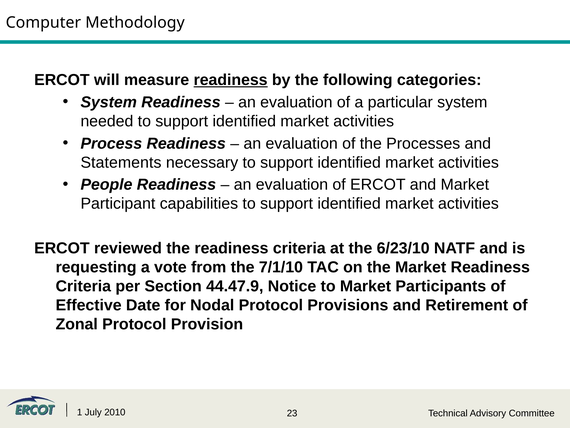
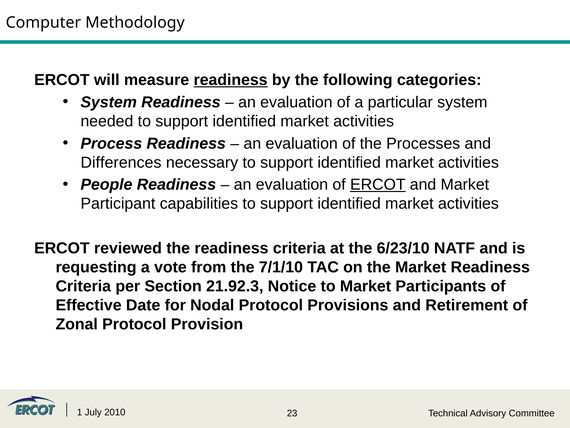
Statements: Statements -> Differences
ERCOT at (378, 184) underline: none -> present
44.47.9: 44.47.9 -> 21.92.3
